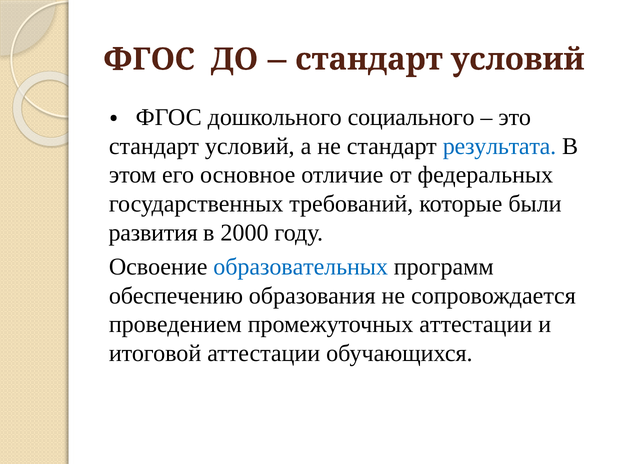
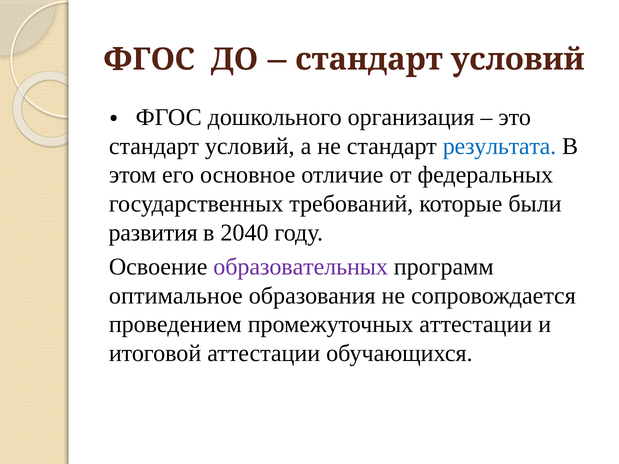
социального: социального -> организация
2000: 2000 -> 2040
образовательных colour: blue -> purple
обеспечению: обеспечению -> оптимальное
